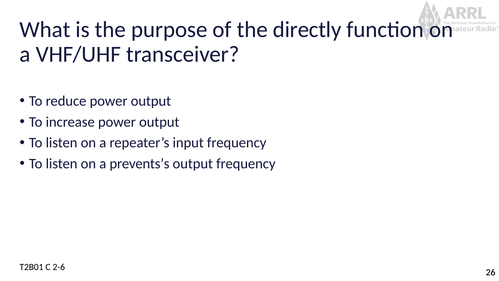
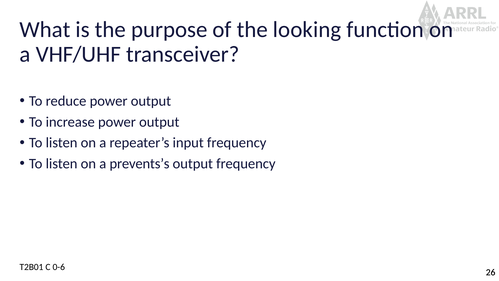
directly: directly -> looking
2-6: 2-6 -> 0-6
